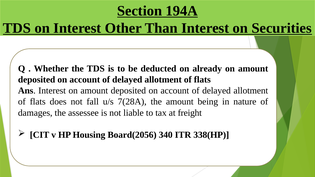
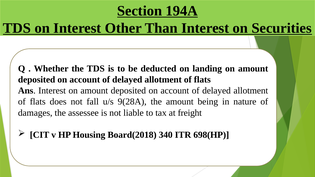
already: already -> landing
7(28A: 7(28A -> 9(28A
Board(2056: Board(2056 -> Board(2018
338(HP: 338(HP -> 698(HP
